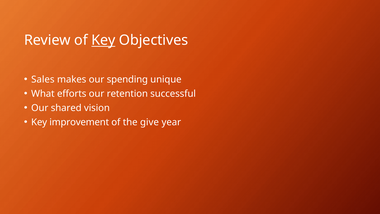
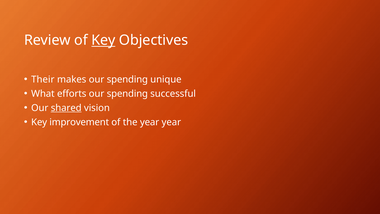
Sales: Sales -> Their
retention at (127, 94): retention -> spending
shared underline: none -> present
the give: give -> year
